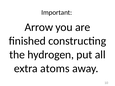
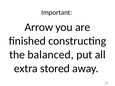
hydrogen: hydrogen -> balanced
atoms: atoms -> stored
